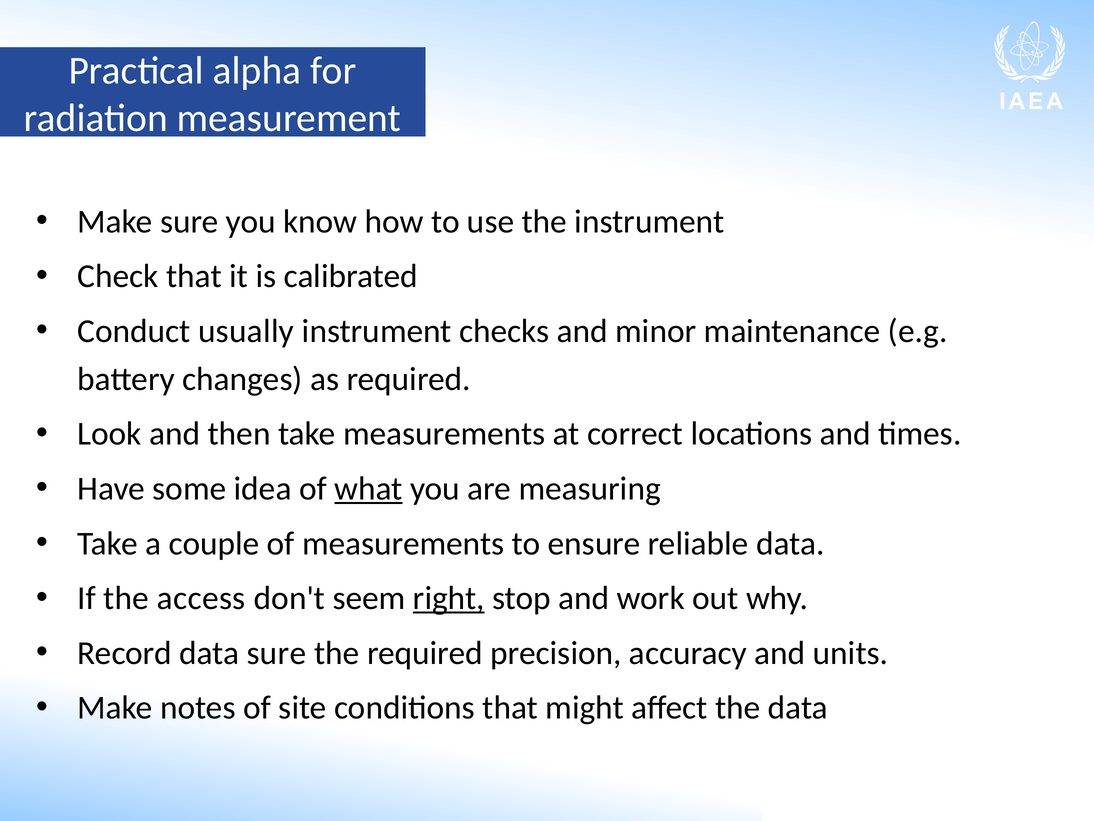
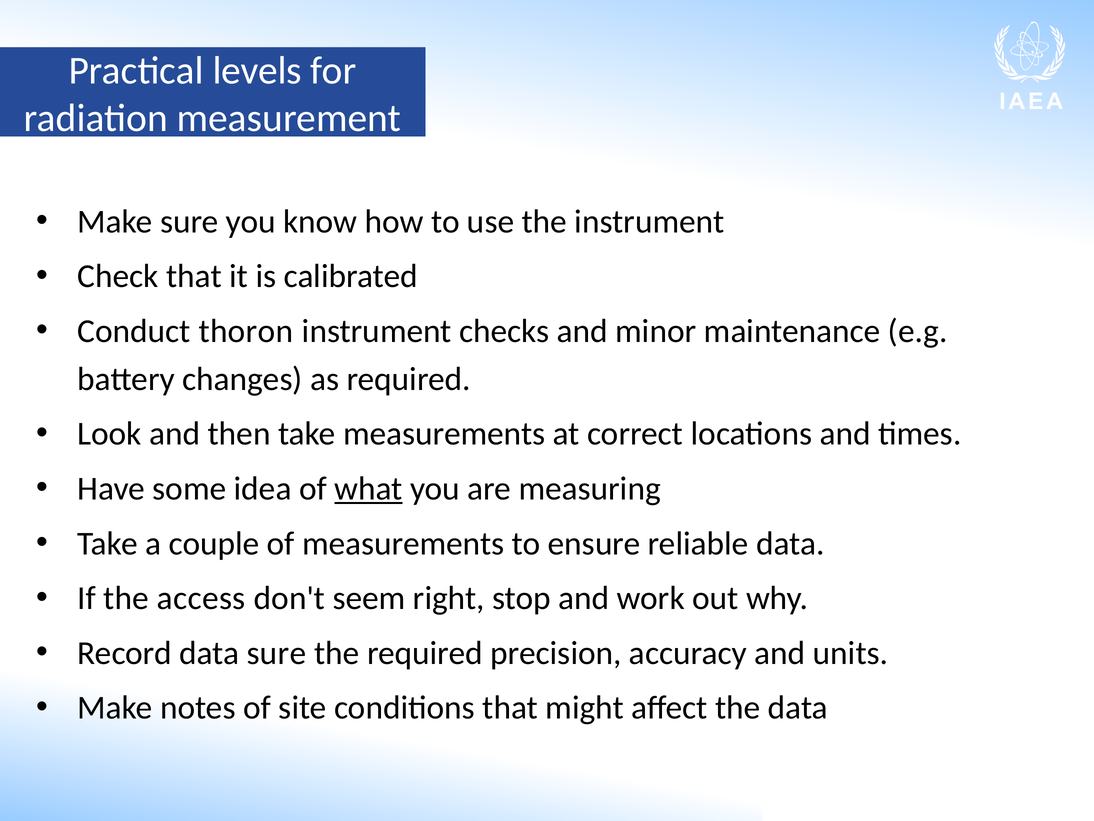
alpha: alpha -> levels
usually: usually -> thoron
right underline: present -> none
